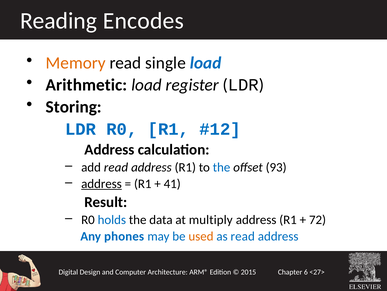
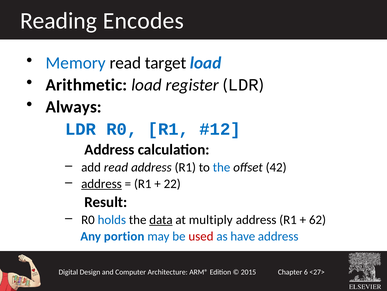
Memory colour: orange -> blue
single: single -> target
Storing: Storing -> Always
93: 93 -> 42
41: 41 -> 22
data underline: none -> present
72: 72 -> 62
phones: phones -> portion
used colour: orange -> red
as read: read -> have
